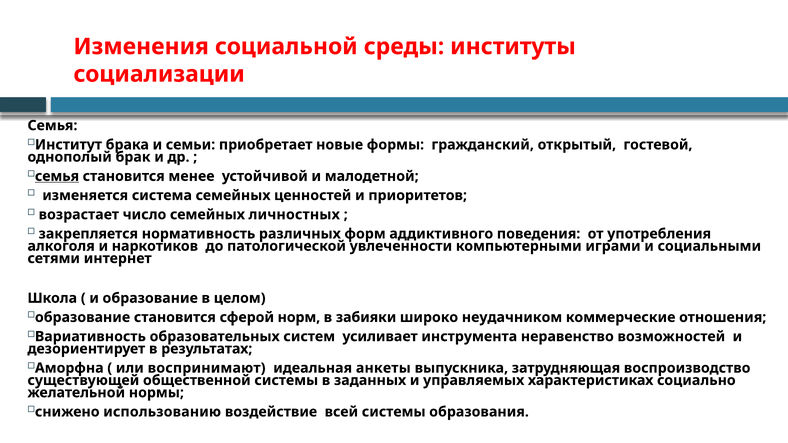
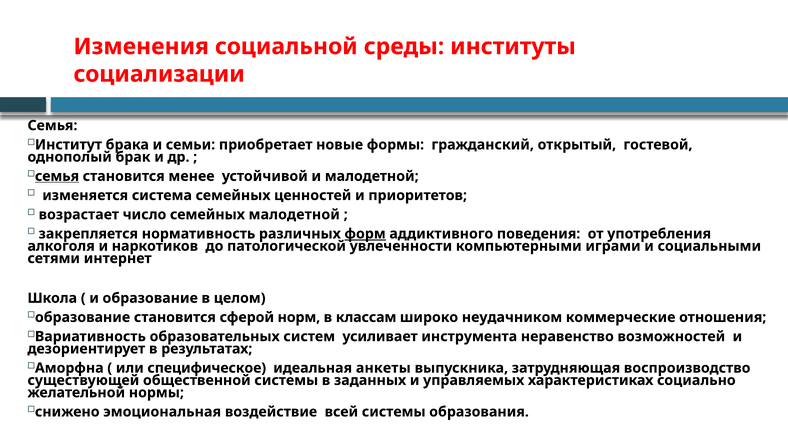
семейных личностных: личностных -> малодетной
форм underline: none -> present
забияки: забияки -> классам
воспринимают: воспринимают -> специфическое
использованию: использованию -> эмоциональная
